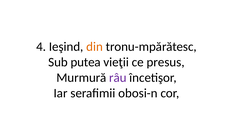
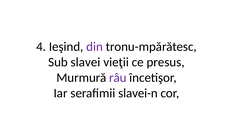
din colour: orange -> purple
putea: putea -> slavei
obosi-n: obosi-n -> slavei-n
